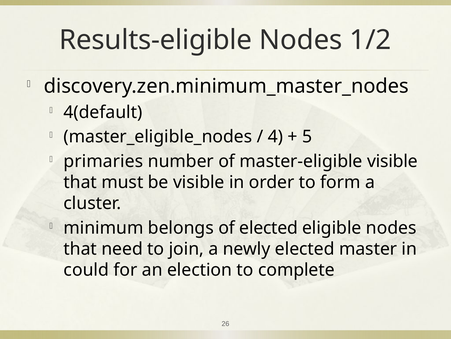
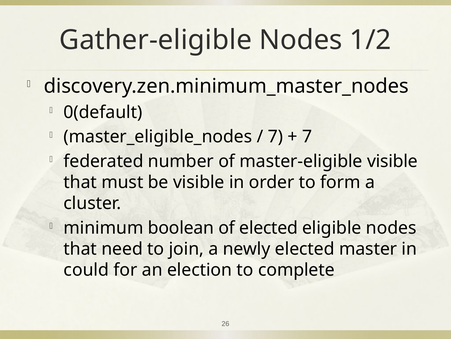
Results-eligible: Results-eligible -> Gather-eligible
4(default: 4(default -> 0(default
4 at (275, 137): 4 -> 7
5 at (307, 137): 5 -> 7
primaries: primaries -> federated
belongs: belongs -> boolean
